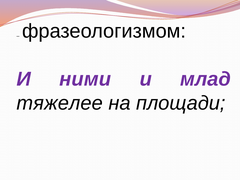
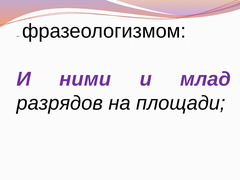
тяжелее: тяжелее -> разрядов
